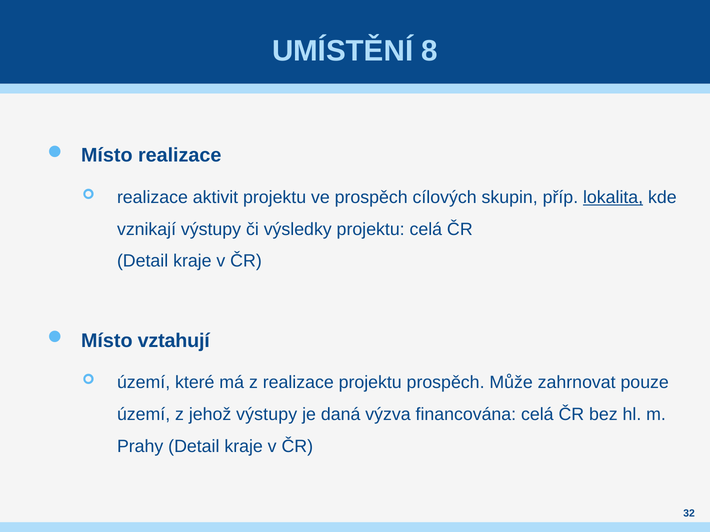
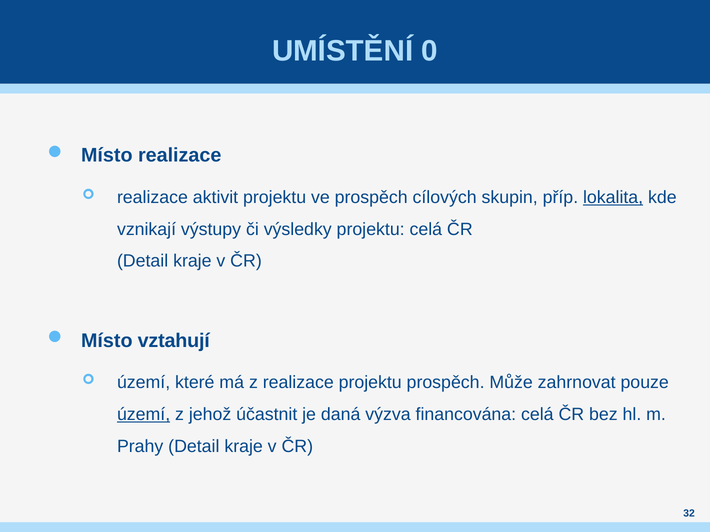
8: 8 -> 0
území at (144, 415) underline: none -> present
jehož výstupy: výstupy -> účastnit
